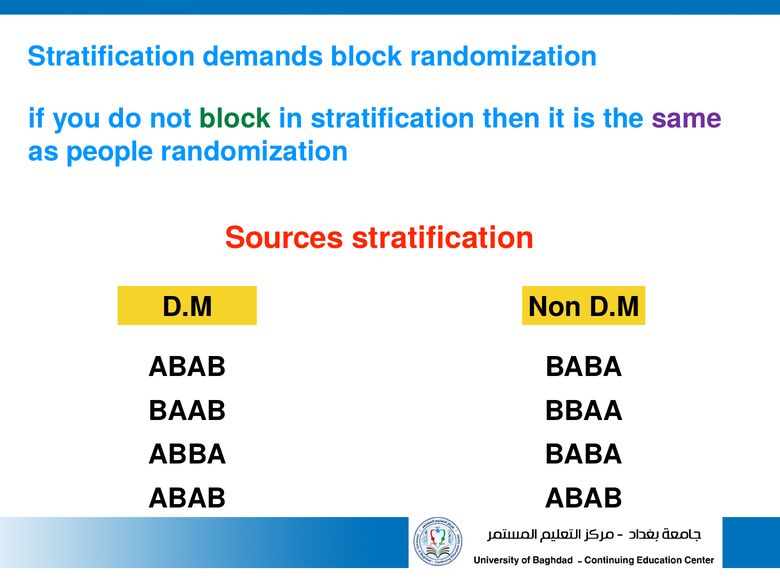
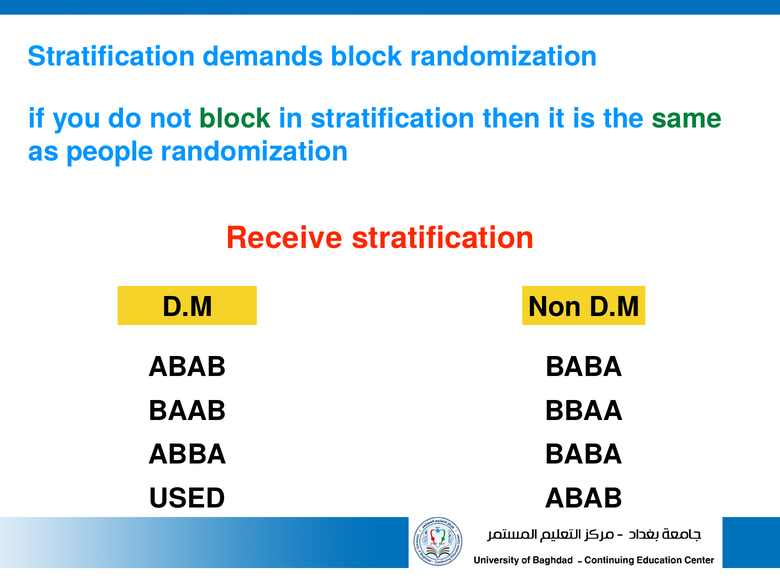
same colour: purple -> green
Sources: Sources -> Receive
ABAB at (187, 499): ABAB -> USED
